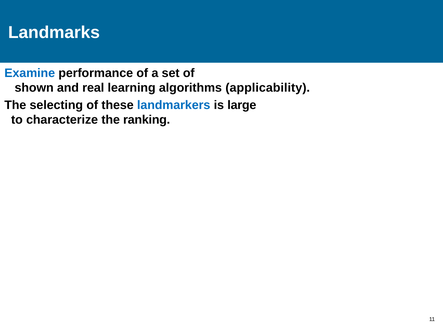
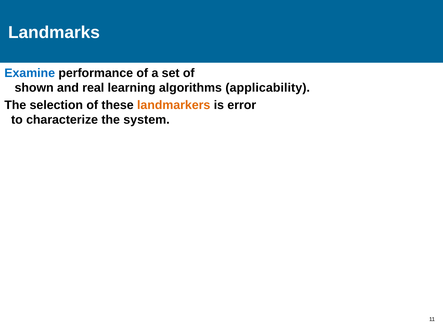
selecting: selecting -> selection
landmarkers colour: blue -> orange
large: large -> error
ranking: ranking -> system
